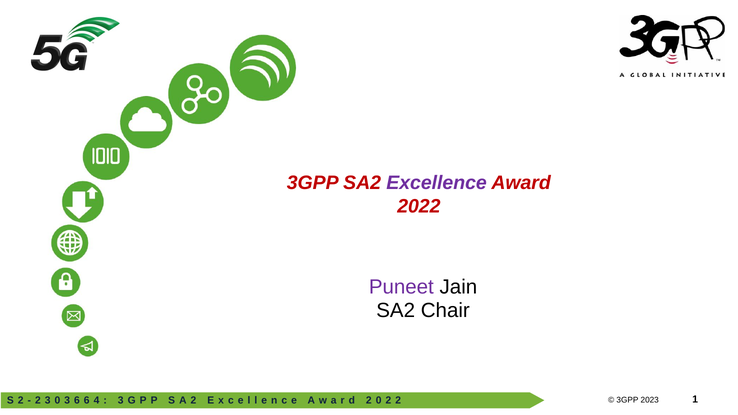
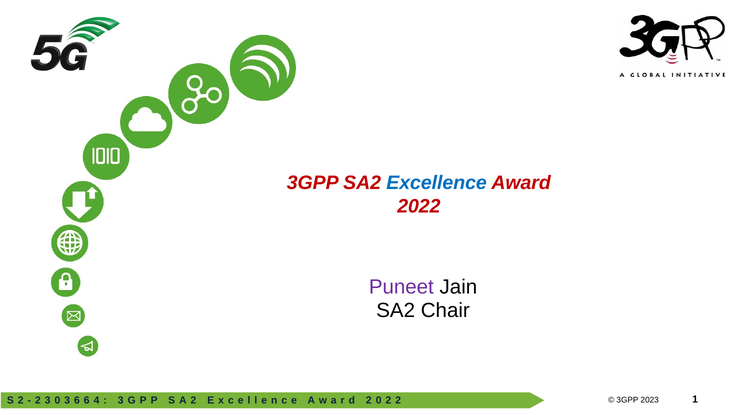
Excellence colour: purple -> blue
